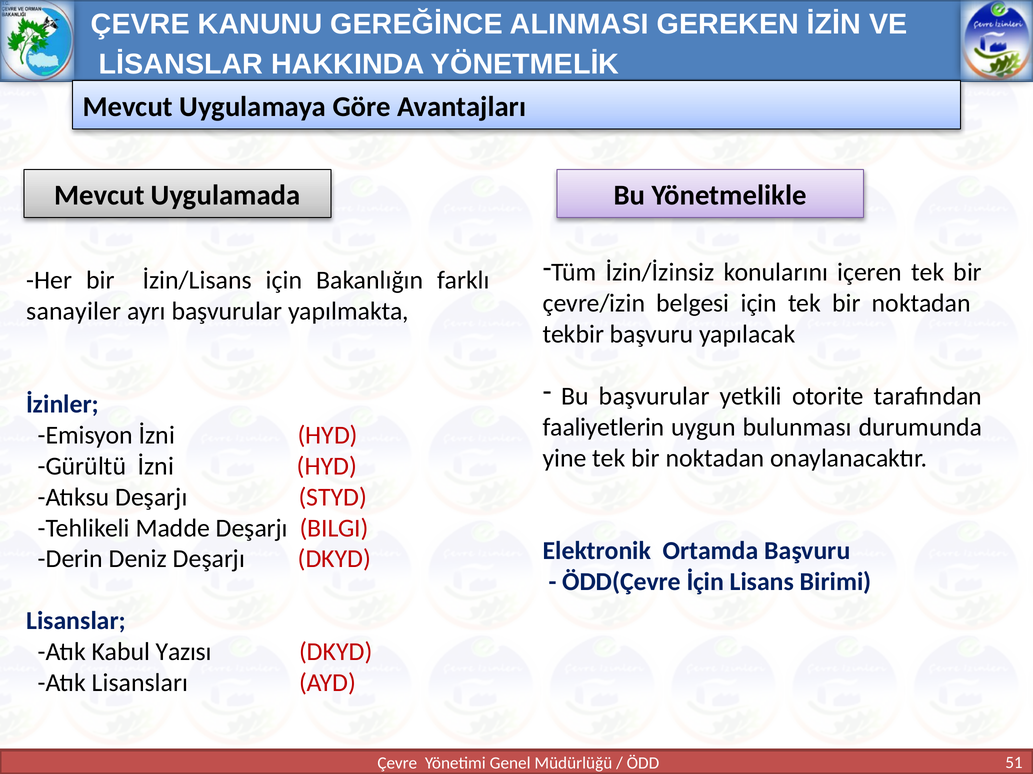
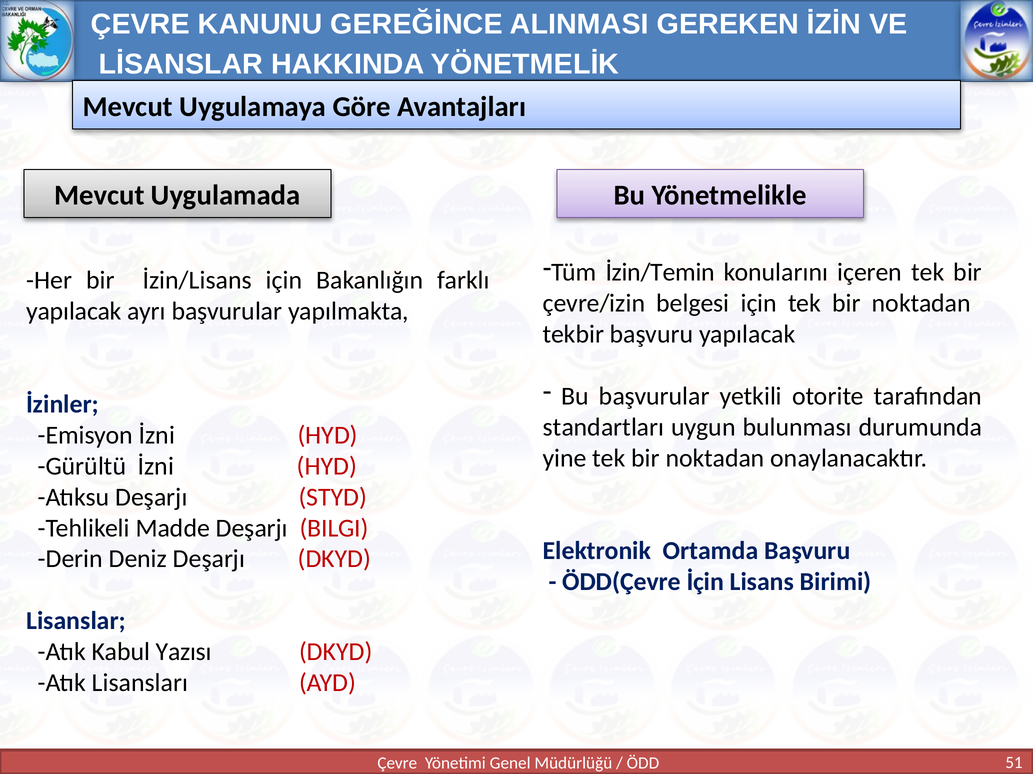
İzin/İzinsiz: İzin/İzinsiz -> İzin/Temin
sanayiler at (74, 312): sanayiler -> yapılacak
faaliyetlerin: faaliyetlerin -> standartları
